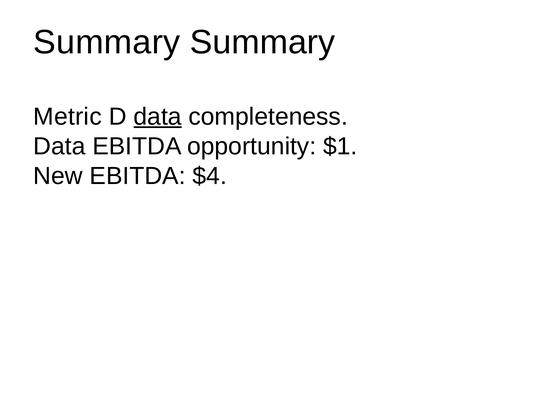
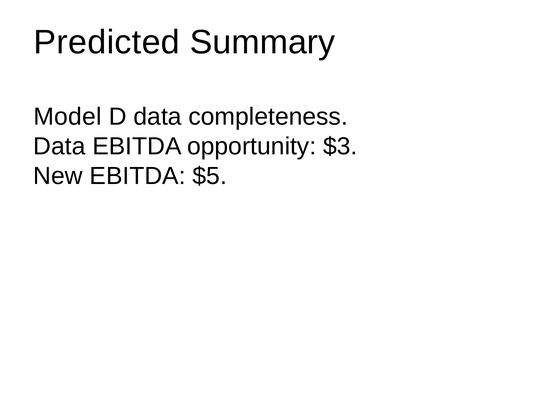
Summary at (107, 42): Summary -> Predicted
Metric: Metric -> Model
data at (158, 117) underline: present -> none
$1: $1 -> $3
$4: $4 -> $5
